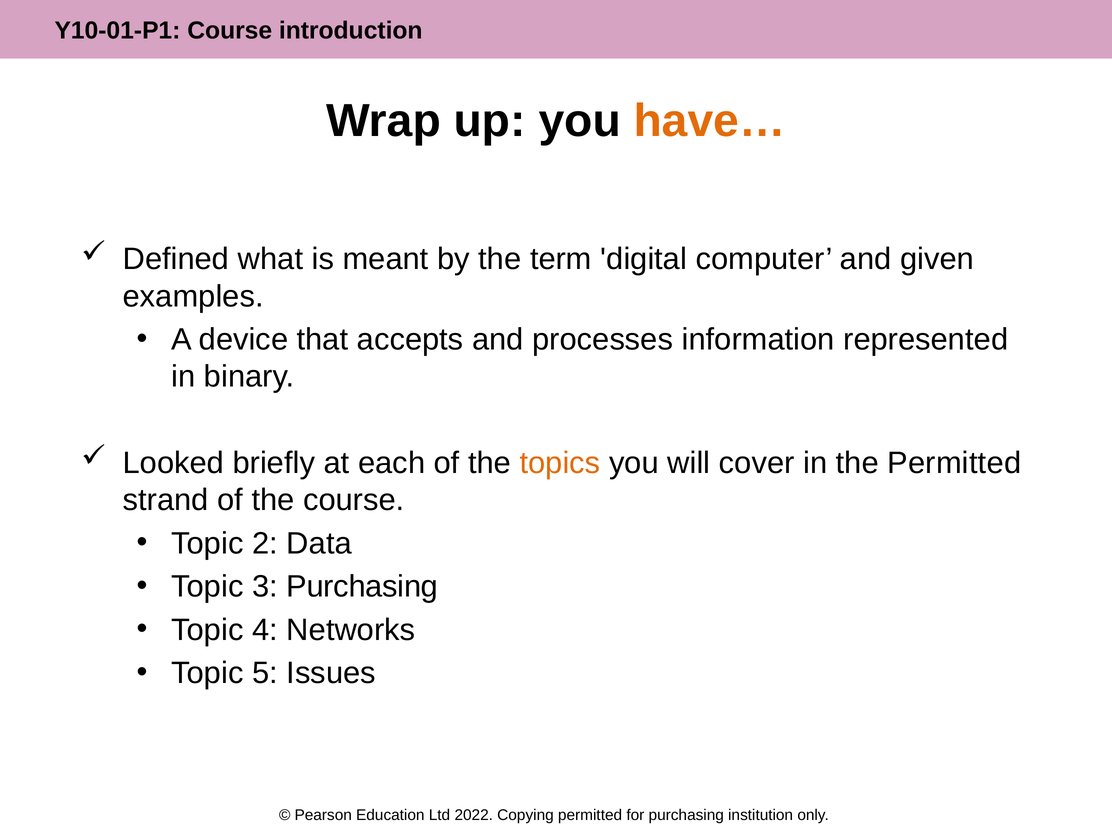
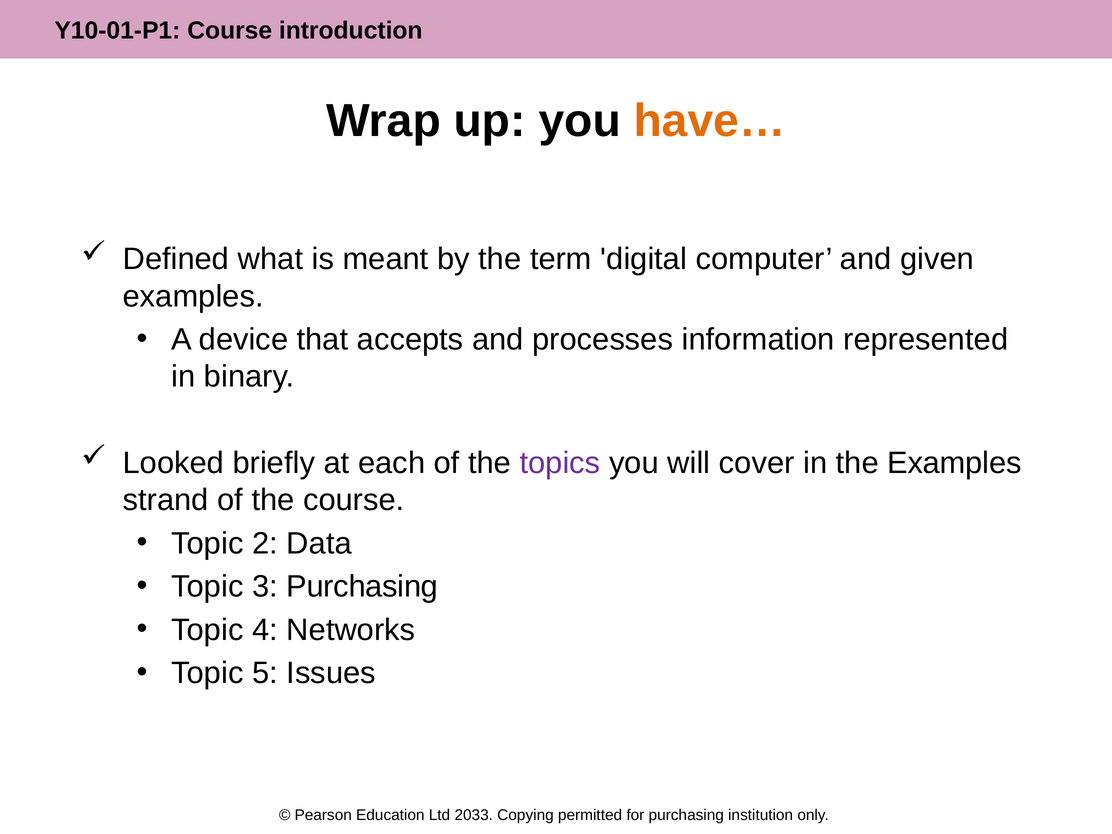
topics colour: orange -> purple
the Permitted: Permitted -> Examples
2022: 2022 -> 2033
